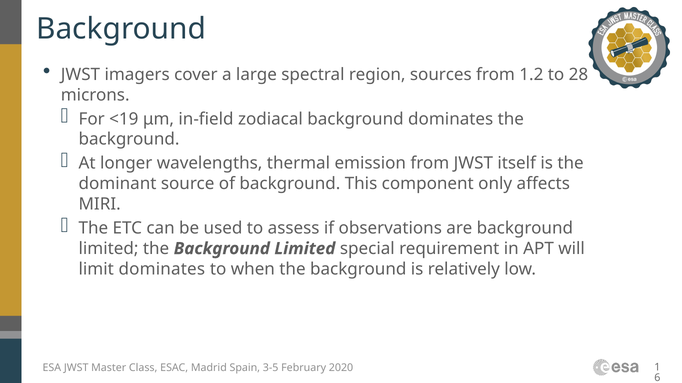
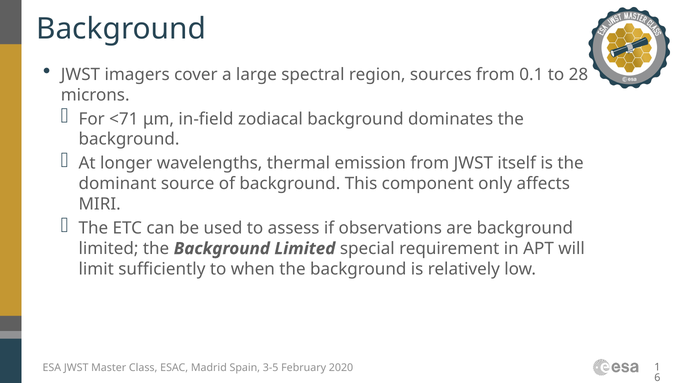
1.2: 1.2 -> 0.1
<19: <19 -> <71
limit dominates: dominates -> sufficiently
